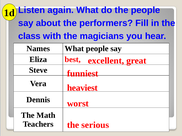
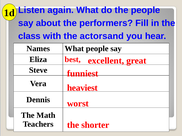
magicians: magicians -> actorsand
serious: serious -> shorter
